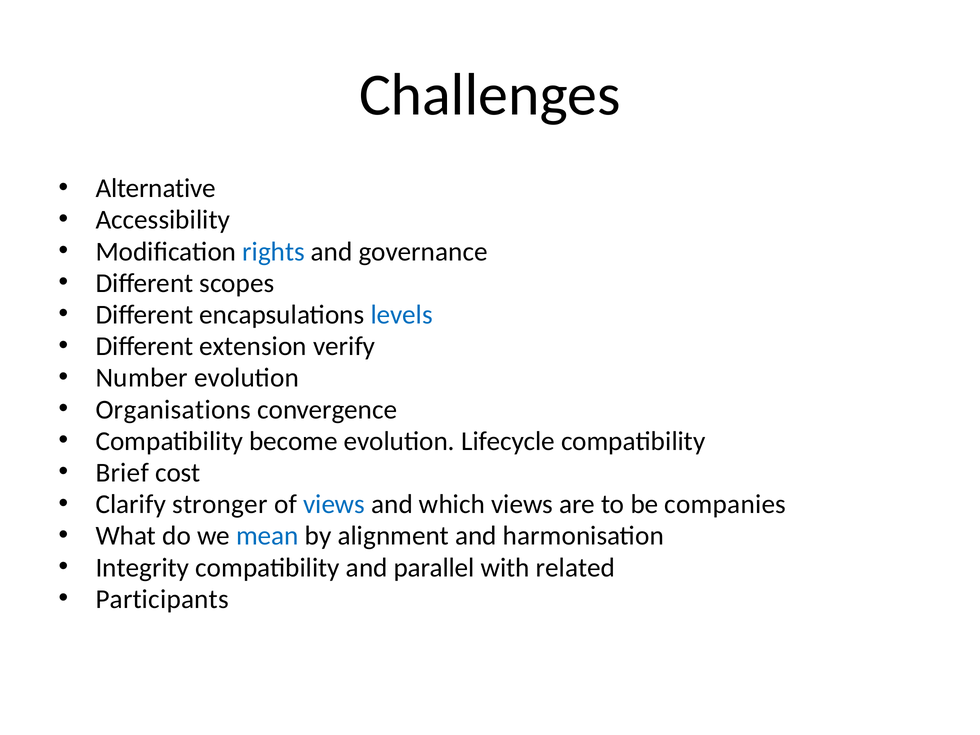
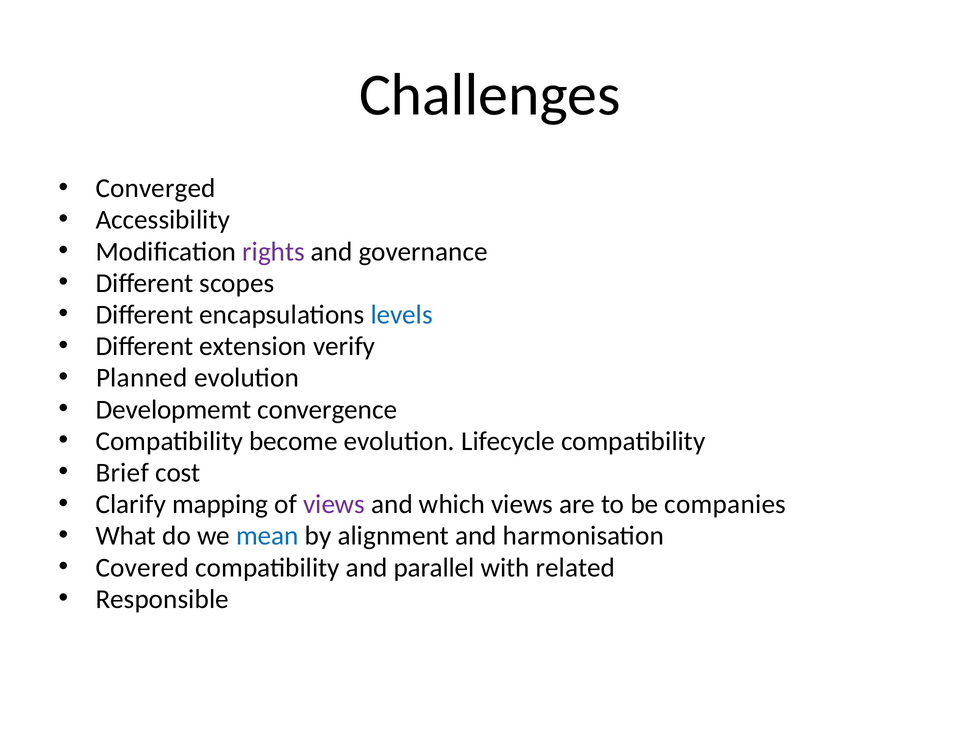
Alternative: Alternative -> Converged
rights colour: blue -> purple
Number: Number -> Planned
Organisations: Organisations -> Developmemt
stronger: stronger -> mapping
views at (334, 504) colour: blue -> purple
Integrity: Integrity -> Covered
Participants: Participants -> Responsible
